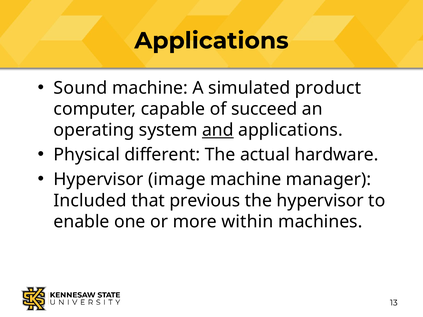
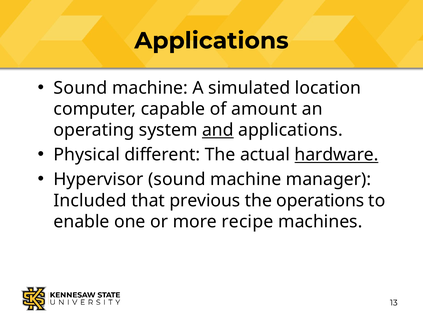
product: product -> location
succeed: succeed -> amount
hardware underline: none -> present
Hypervisor image: image -> sound
the hypervisor: hypervisor -> operations
within: within -> recipe
